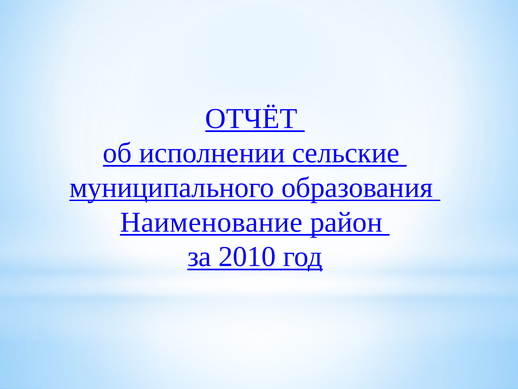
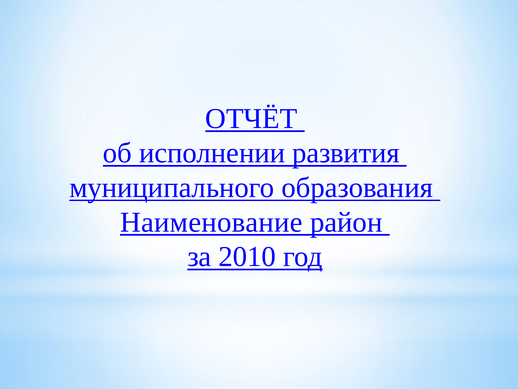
сельские: сельские -> развития
